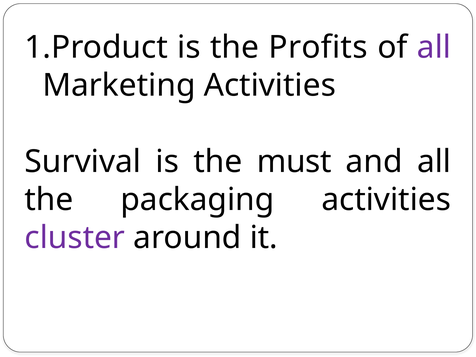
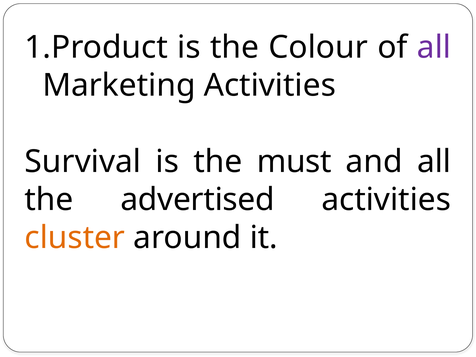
Profits: Profits -> Colour
packaging: packaging -> advertised
cluster colour: purple -> orange
